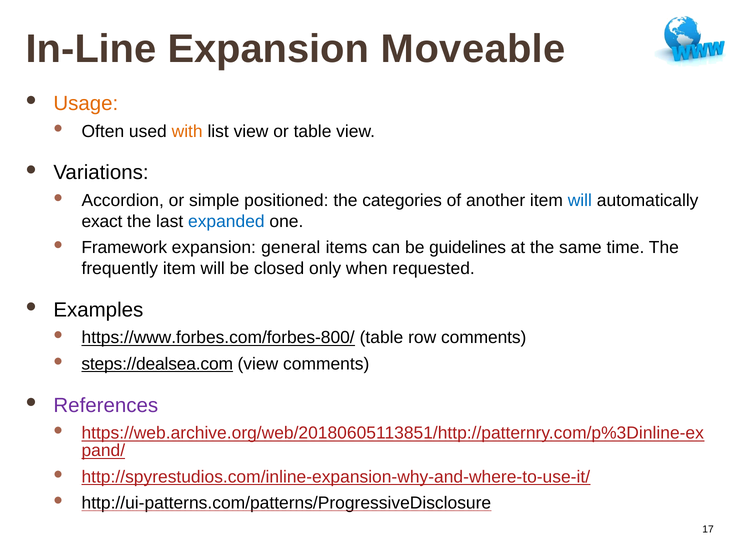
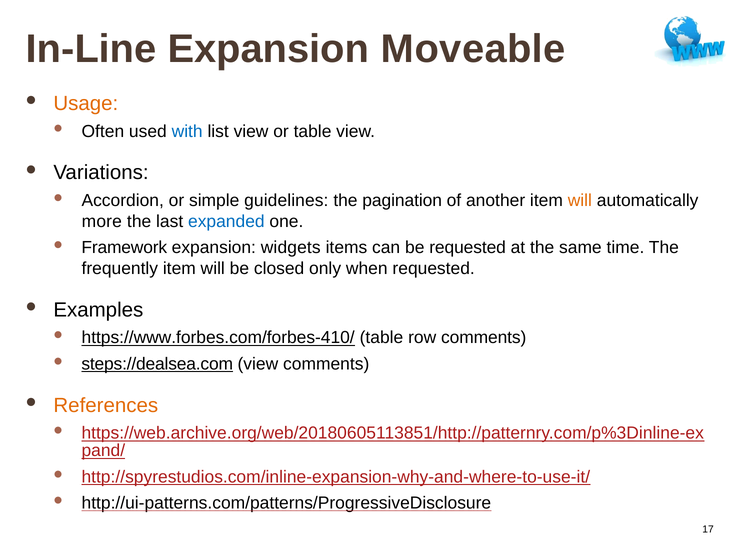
with colour: orange -> blue
positioned: positioned -> guidelines
categories: categories -> pagination
will at (580, 200) colour: blue -> orange
exact: exact -> more
general: general -> widgets
be guidelines: guidelines -> requested
https://www.forbes.com/forbes-800/: https://www.forbes.com/forbes-800/ -> https://www.forbes.com/forbes-410/
References colour: purple -> orange
